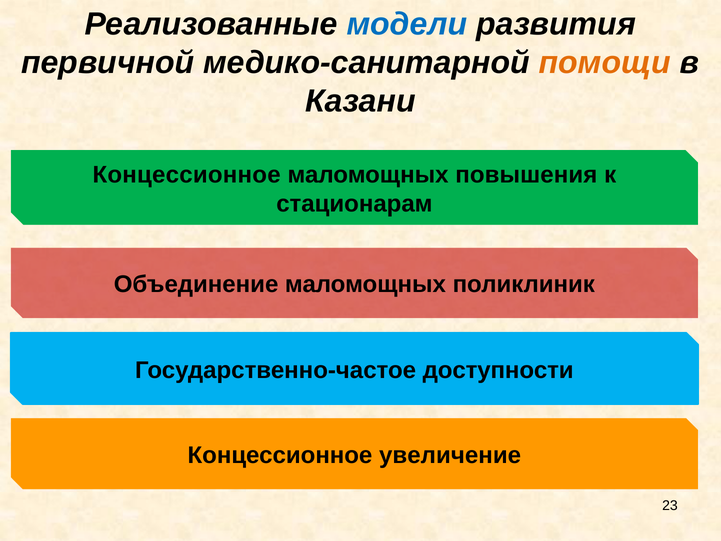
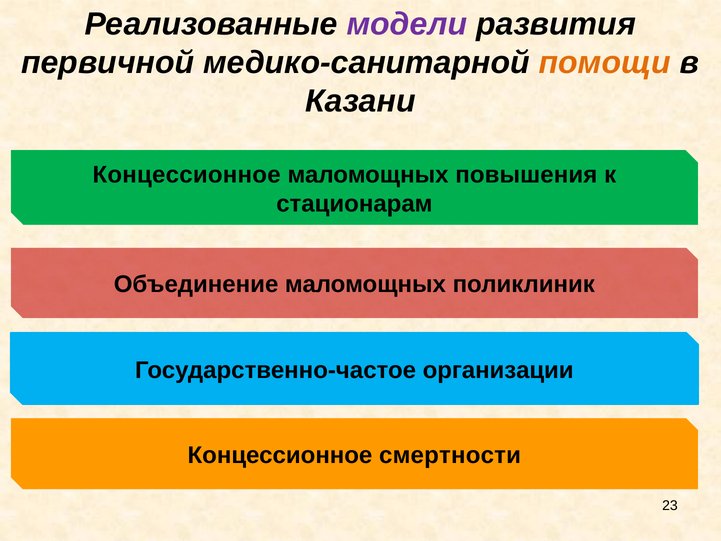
модели colour: blue -> purple
доступности: доступности -> организации
увеличение: увеличение -> смертности
